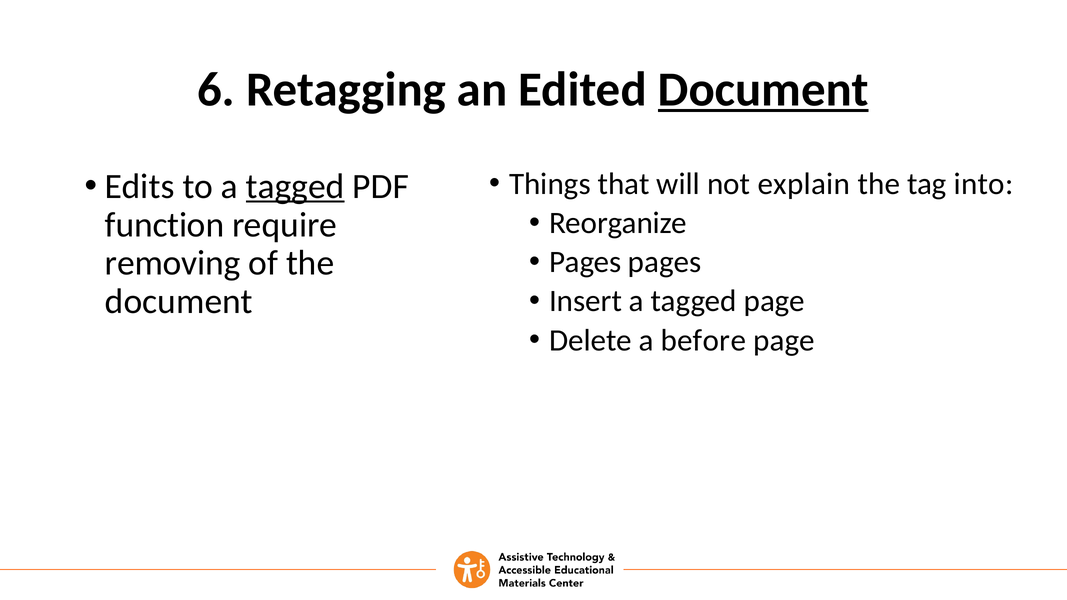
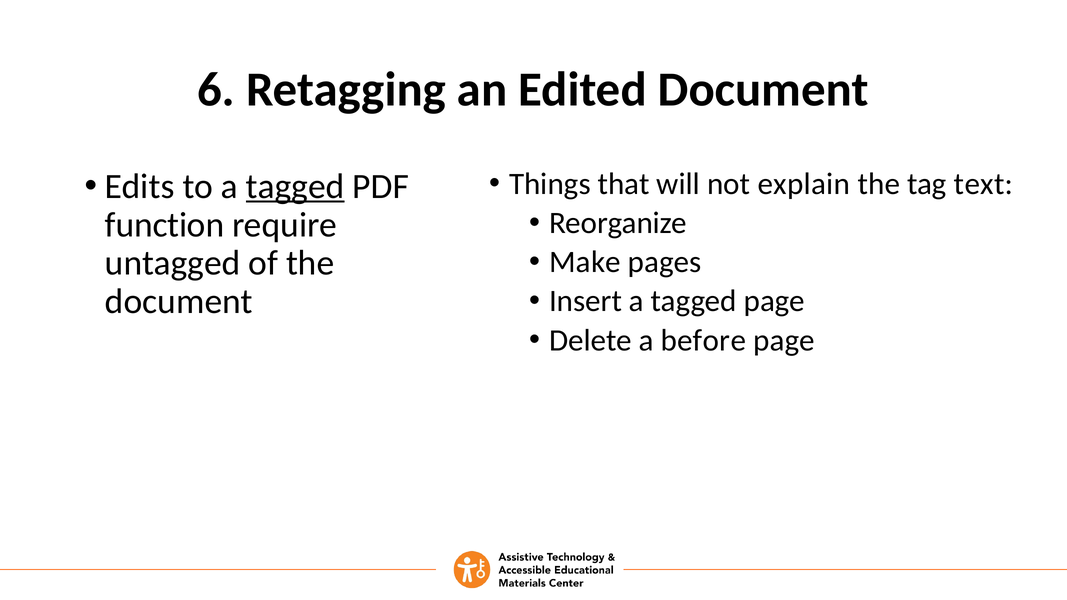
Document at (763, 90) underline: present -> none
into: into -> text
Pages at (585, 262): Pages -> Make
removing: removing -> untagged
